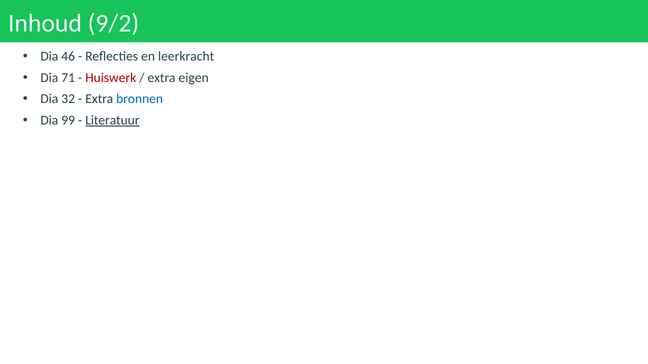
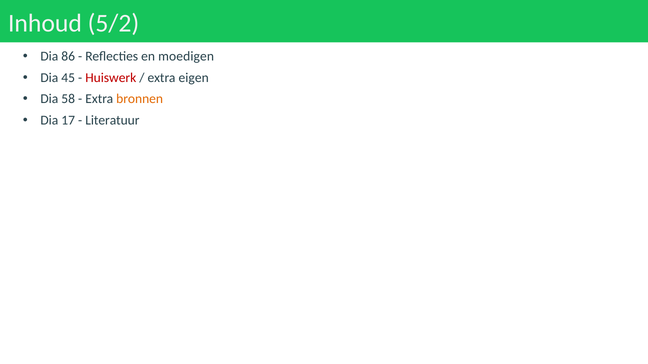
9/2: 9/2 -> 5/2
46: 46 -> 86
leerkracht: leerkracht -> moedigen
71: 71 -> 45
32: 32 -> 58
bronnen colour: blue -> orange
99: 99 -> 17
Literatuur underline: present -> none
